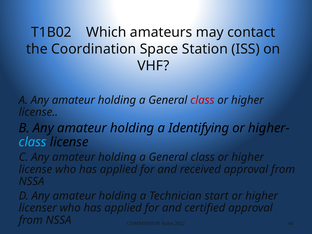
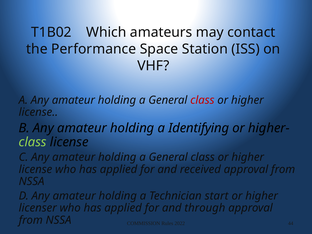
Coordination: Coordination -> Performance
class at (33, 142) colour: light blue -> light green
certified: certified -> through
